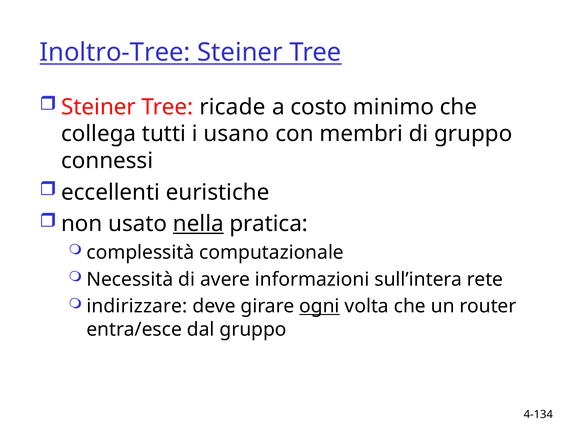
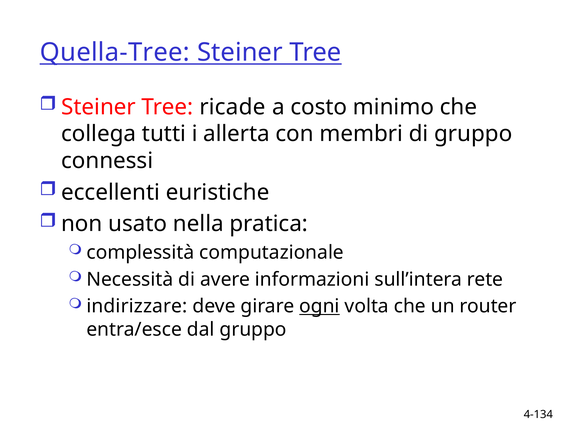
Inoltro-Tree: Inoltro-Tree -> Quella-Tree
usano: usano -> allerta
nella underline: present -> none
